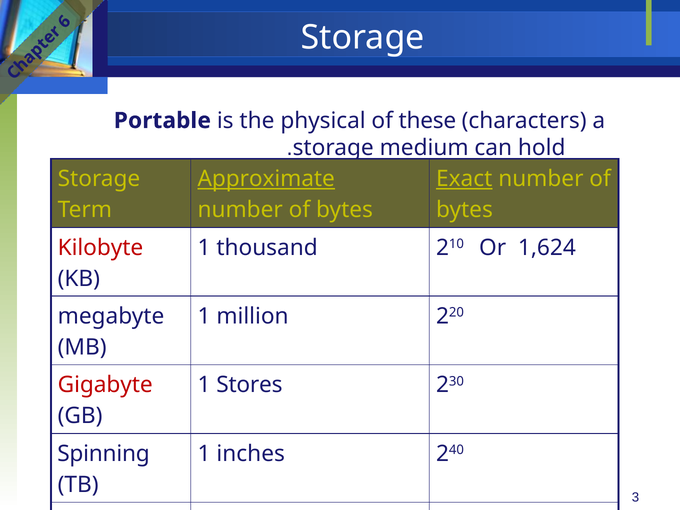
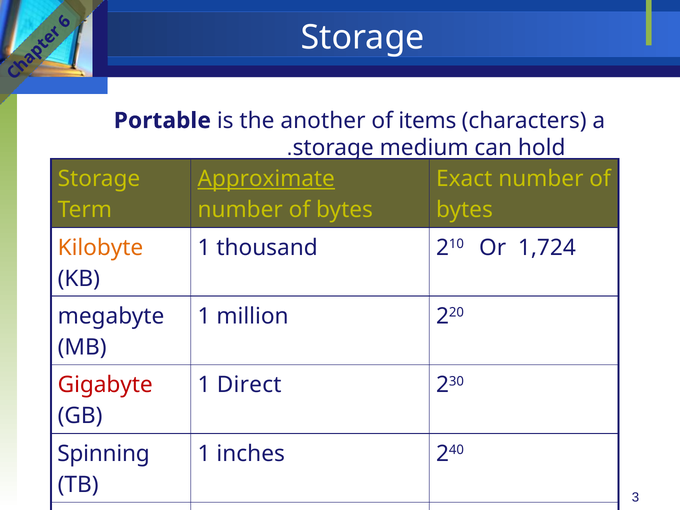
physical: physical -> another
these: these -> items
Exact underline: present -> none
Kilobyte colour: red -> orange
1,624: 1,624 -> 1,724
Stores: Stores -> Direct
